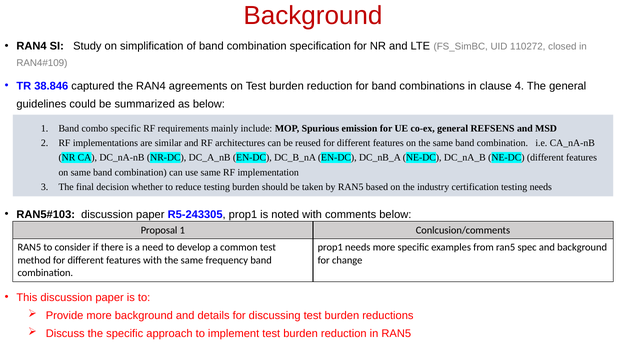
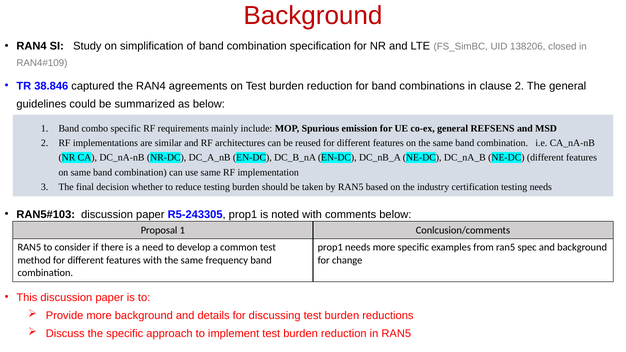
110272: 110272 -> 138206
clause 4: 4 -> 2
